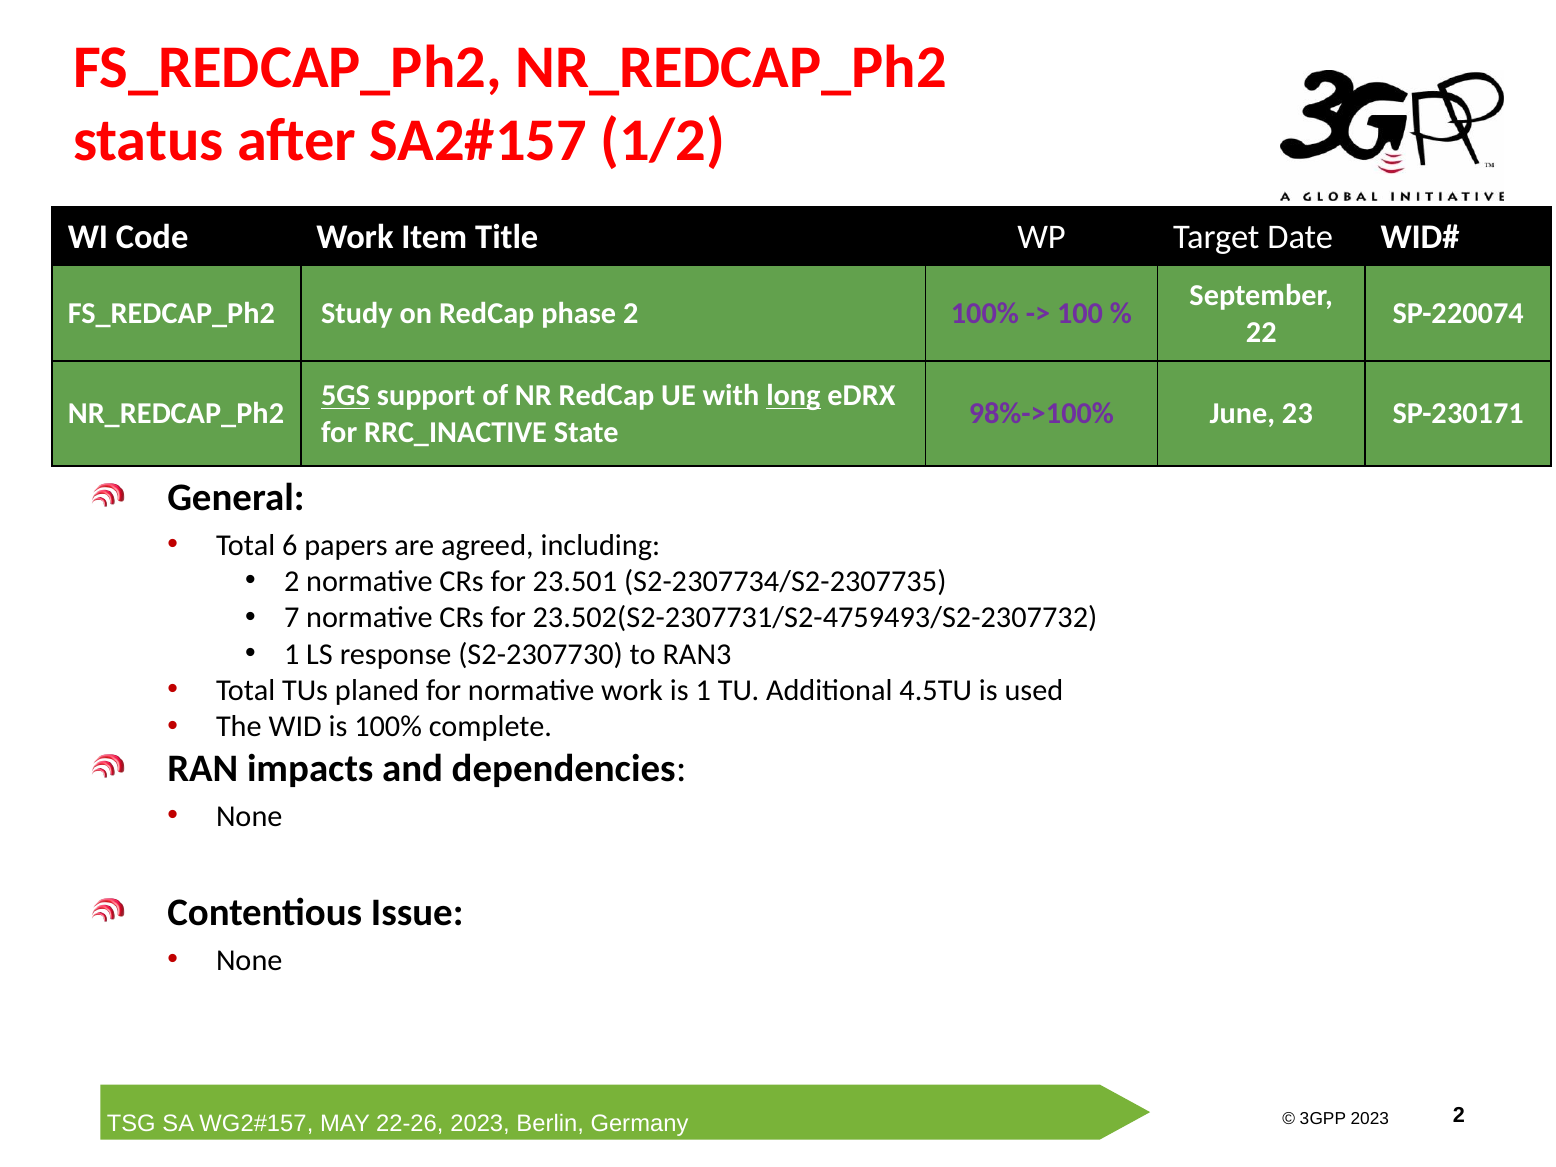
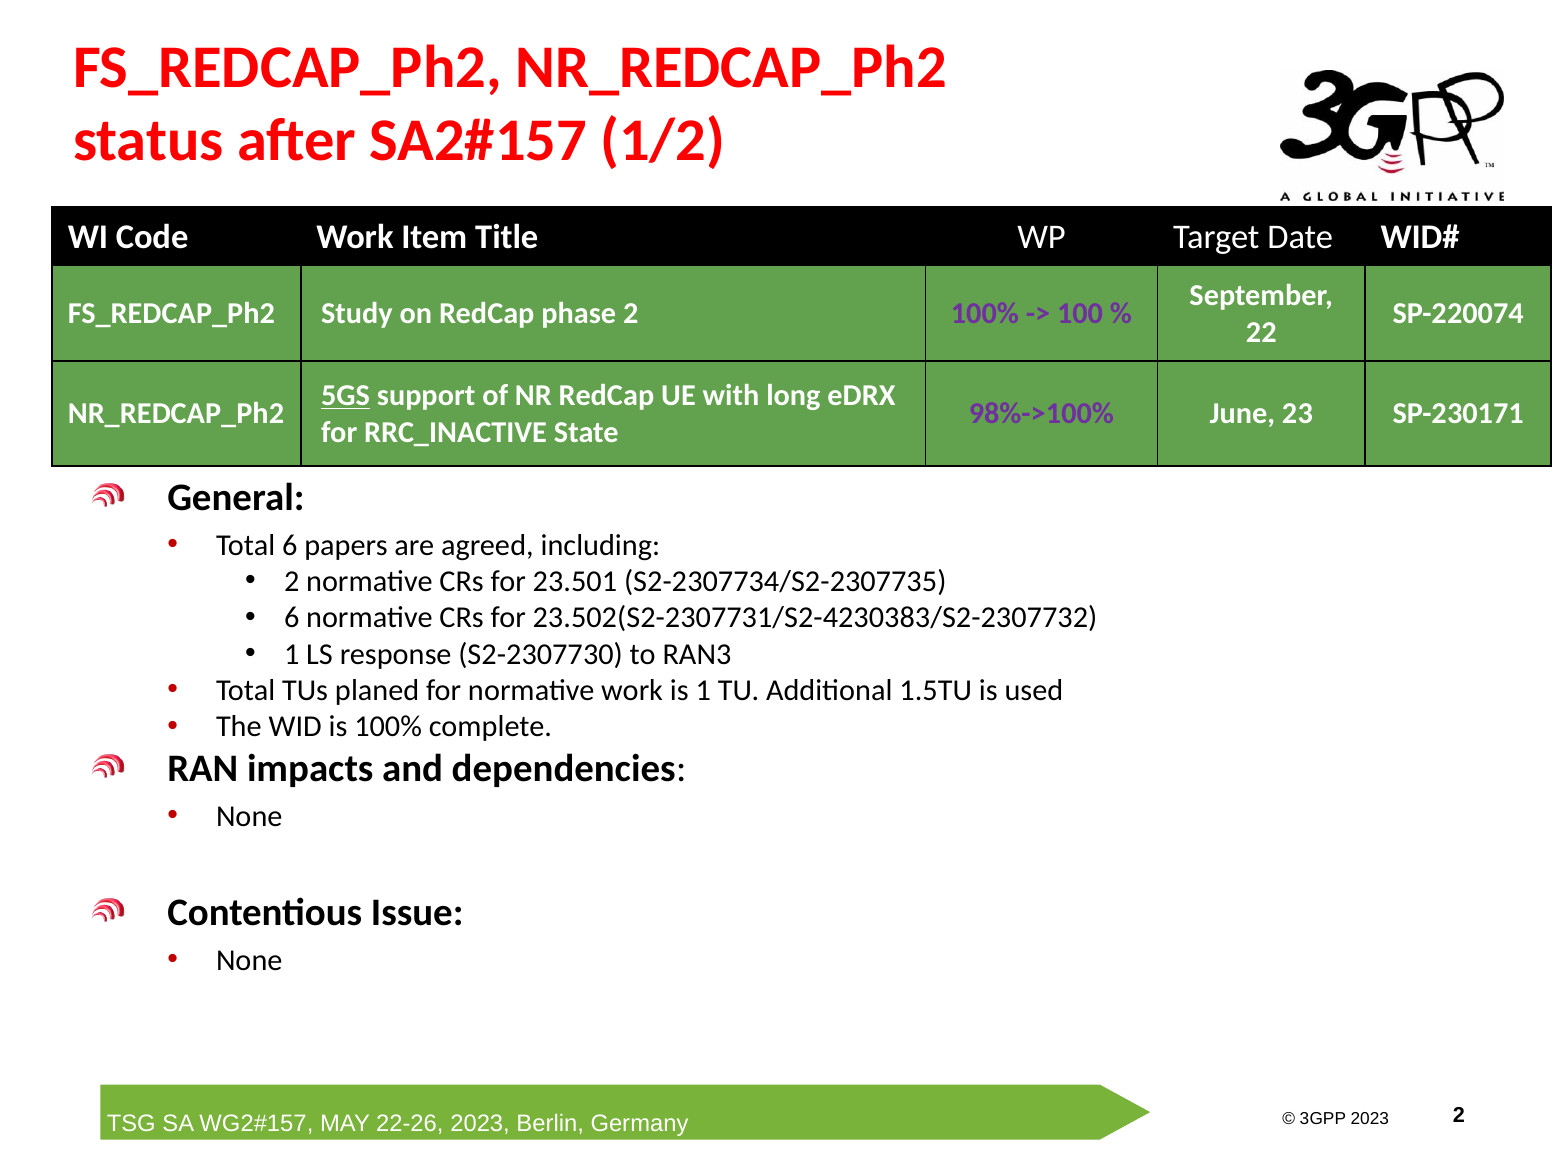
long underline: present -> none
7 at (292, 618): 7 -> 6
23.502(S2-2307731/S2-4759493/S2-2307732: 23.502(S2-2307731/S2-4759493/S2-2307732 -> 23.502(S2-2307731/S2-4230383/S2-2307732
4.5TU: 4.5TU -> 1.5TU
